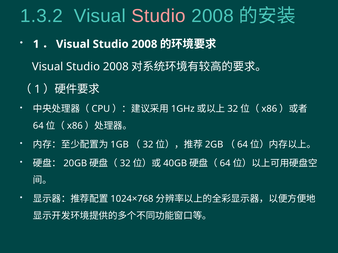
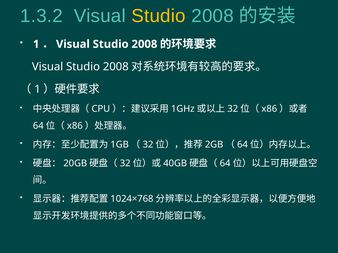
Studio at (158, 16) colour: pink -> yellow
